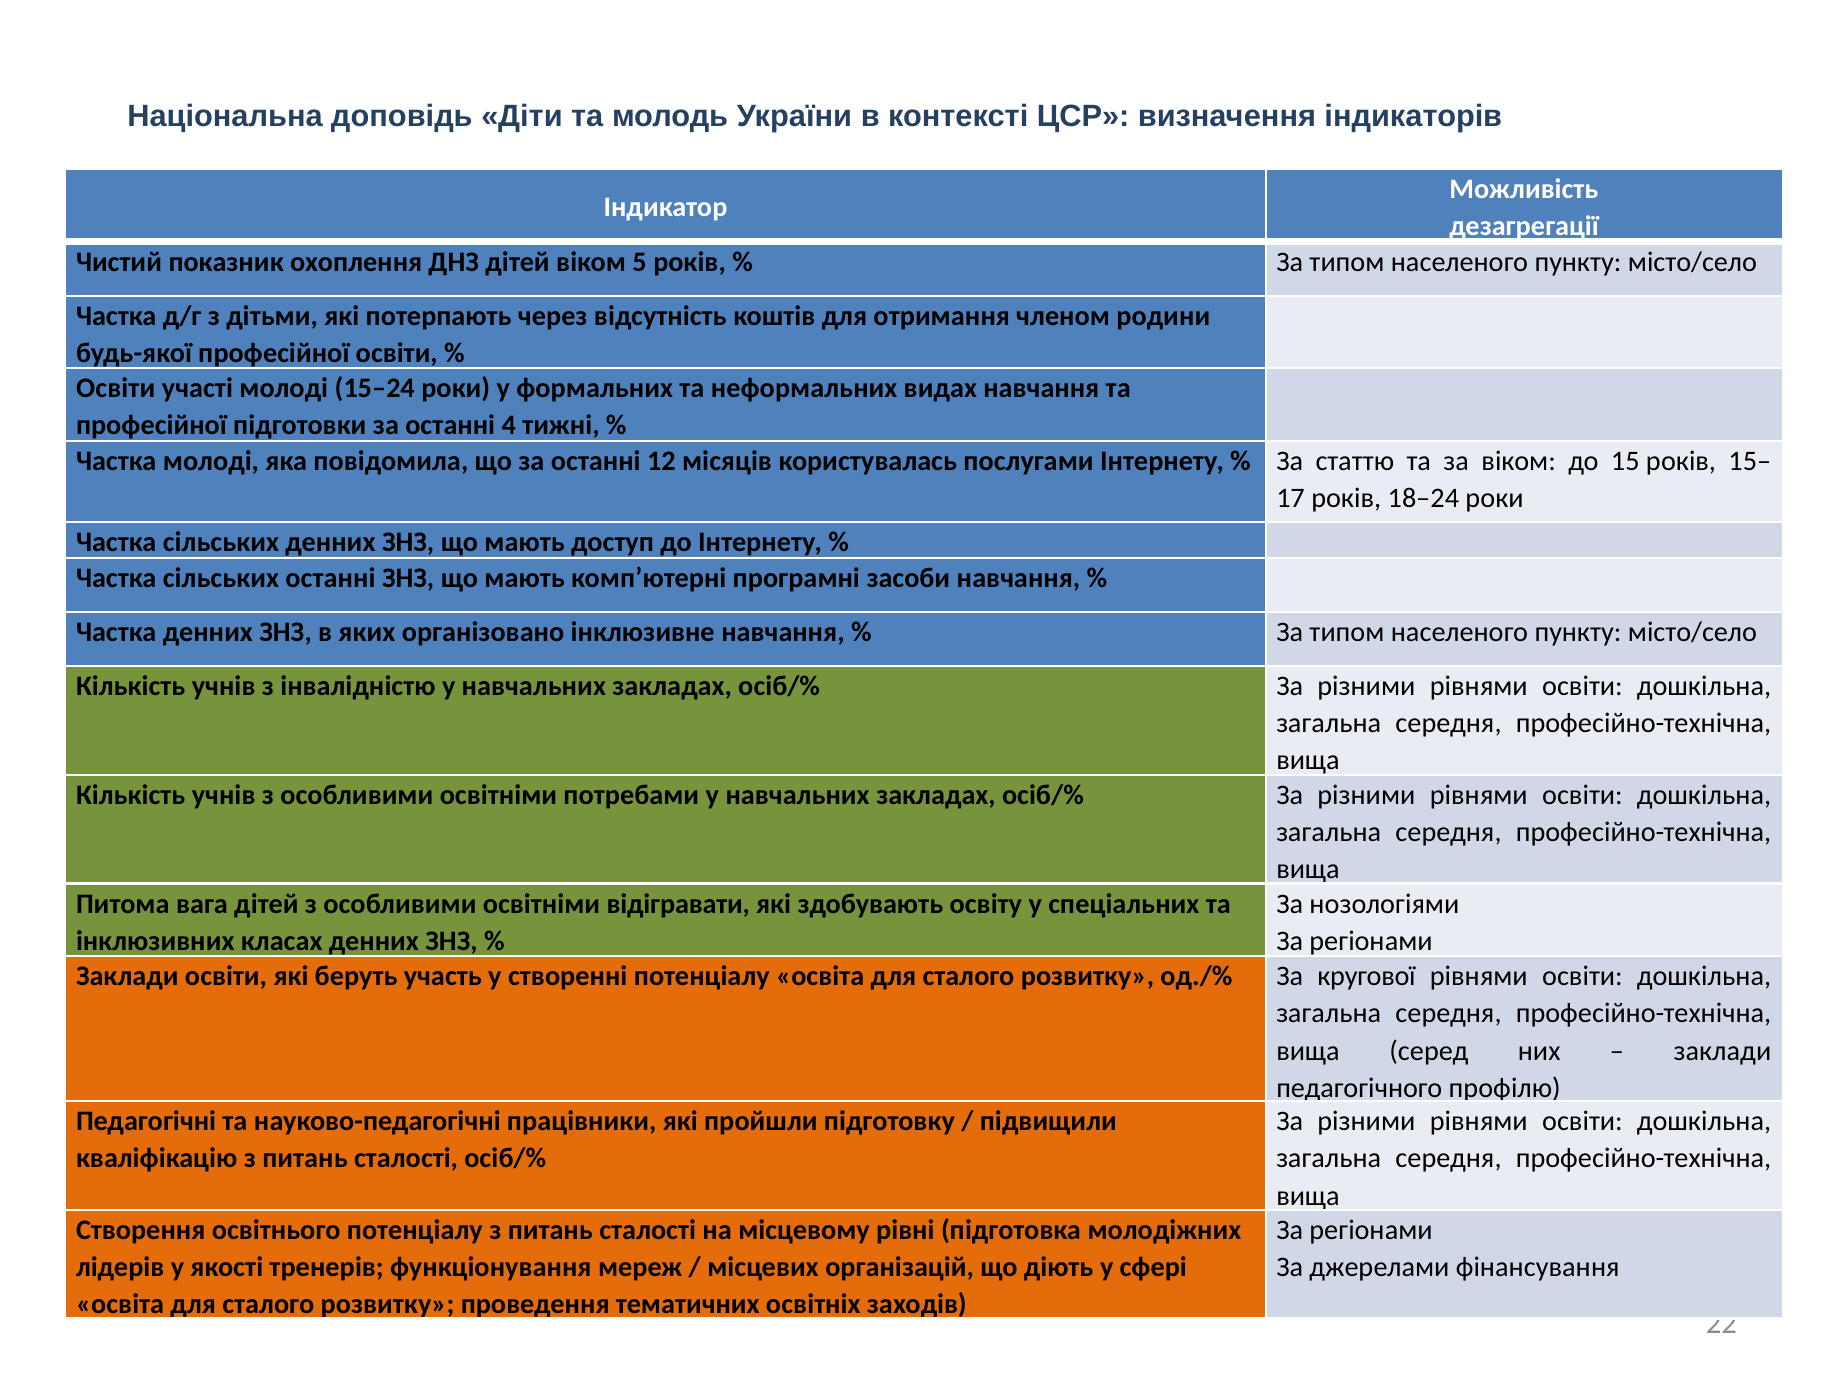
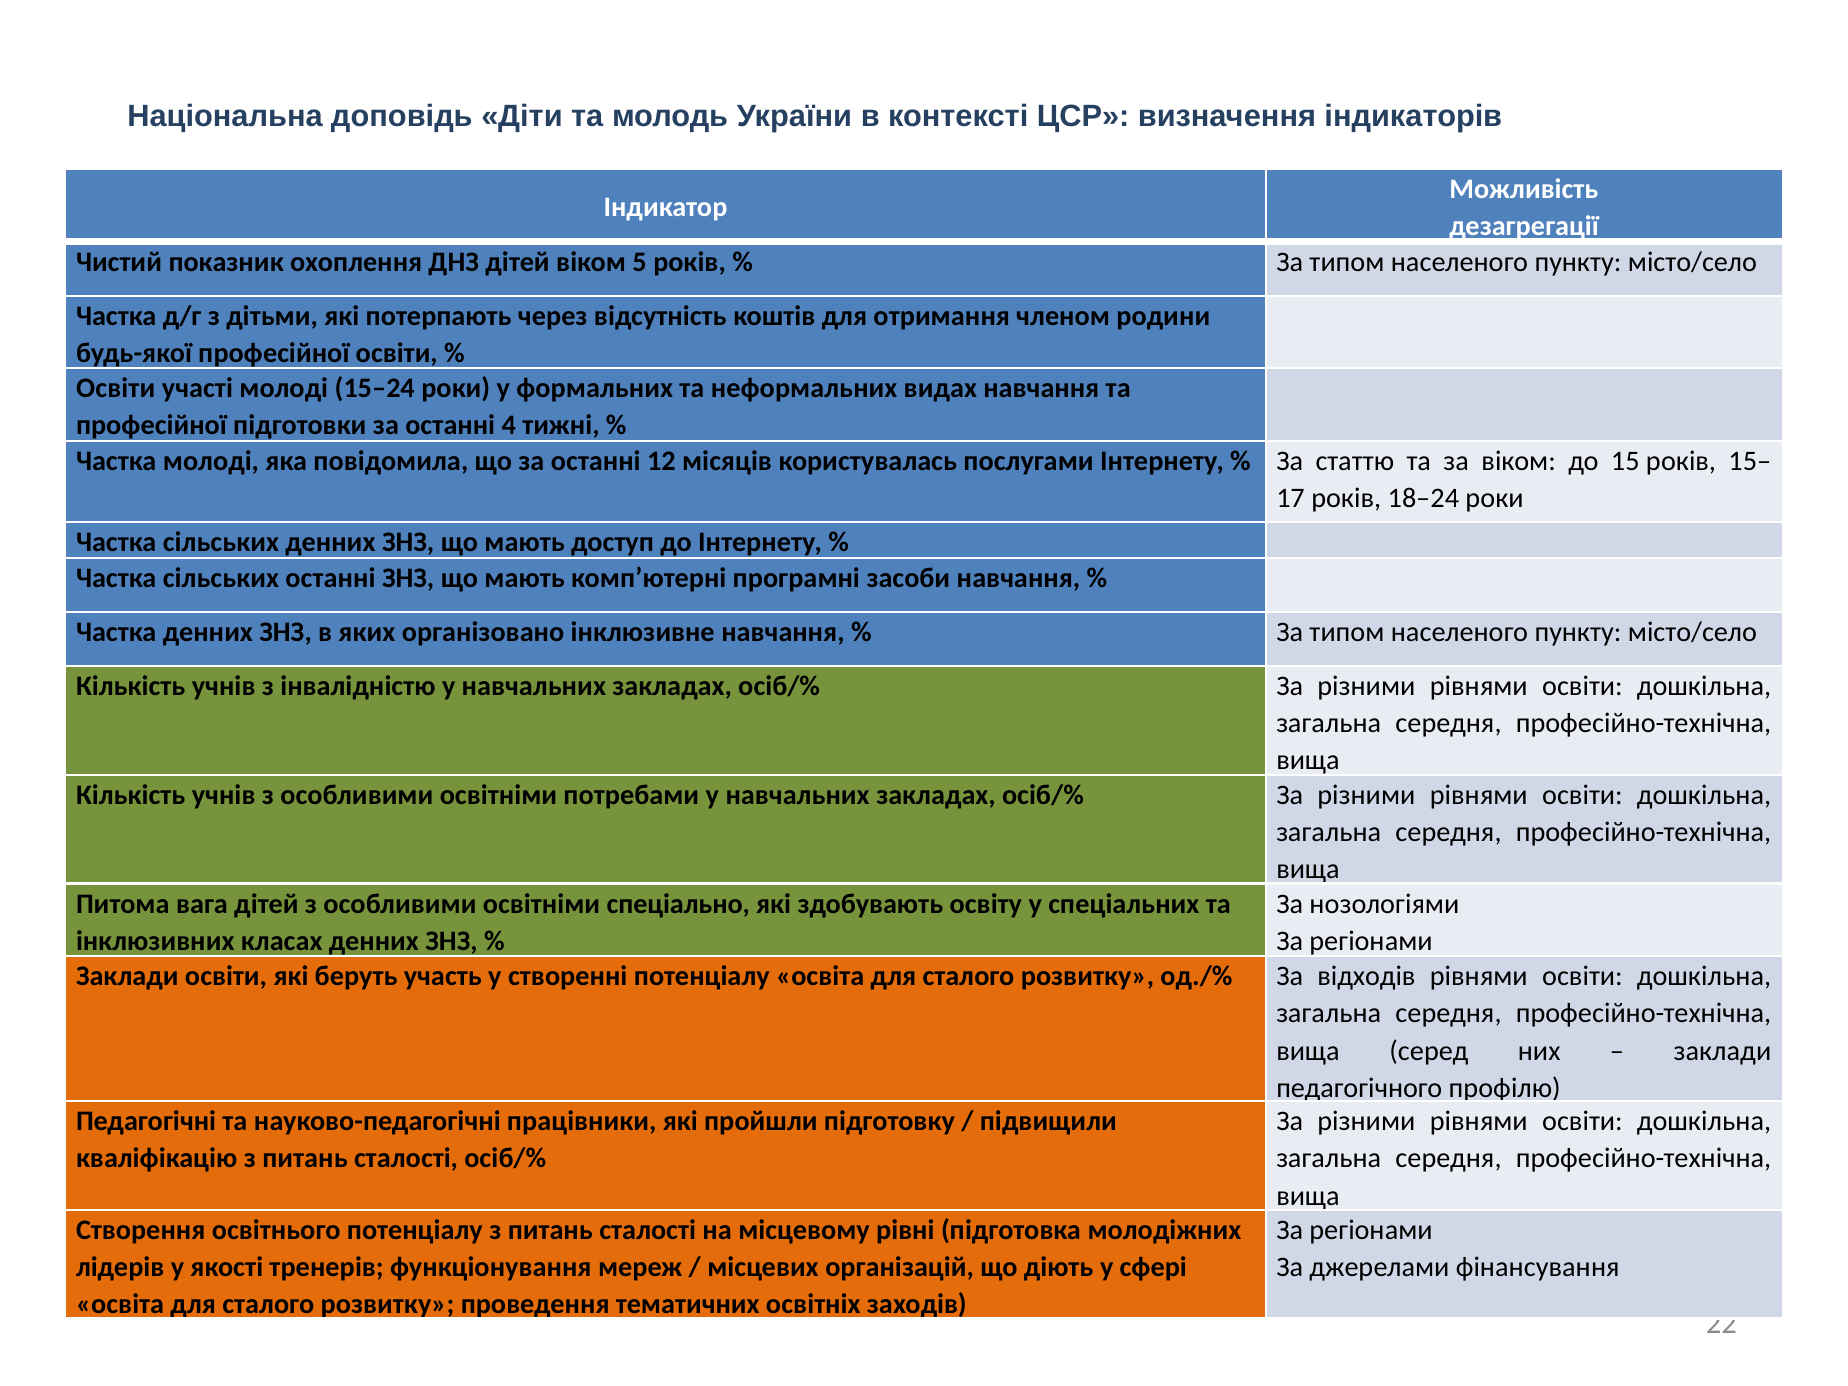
відігравати: відігравати -> спеціально
кругової: кругової -> відходів
